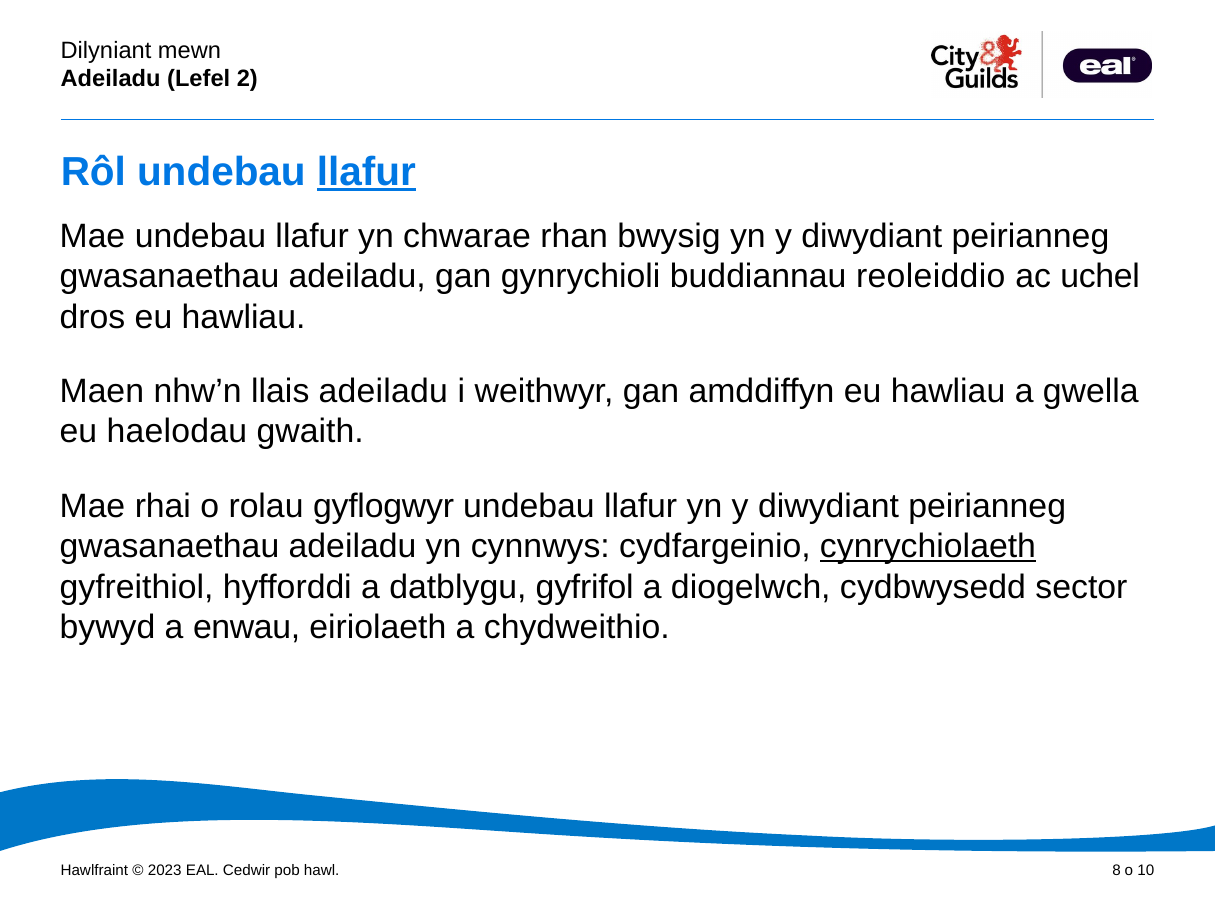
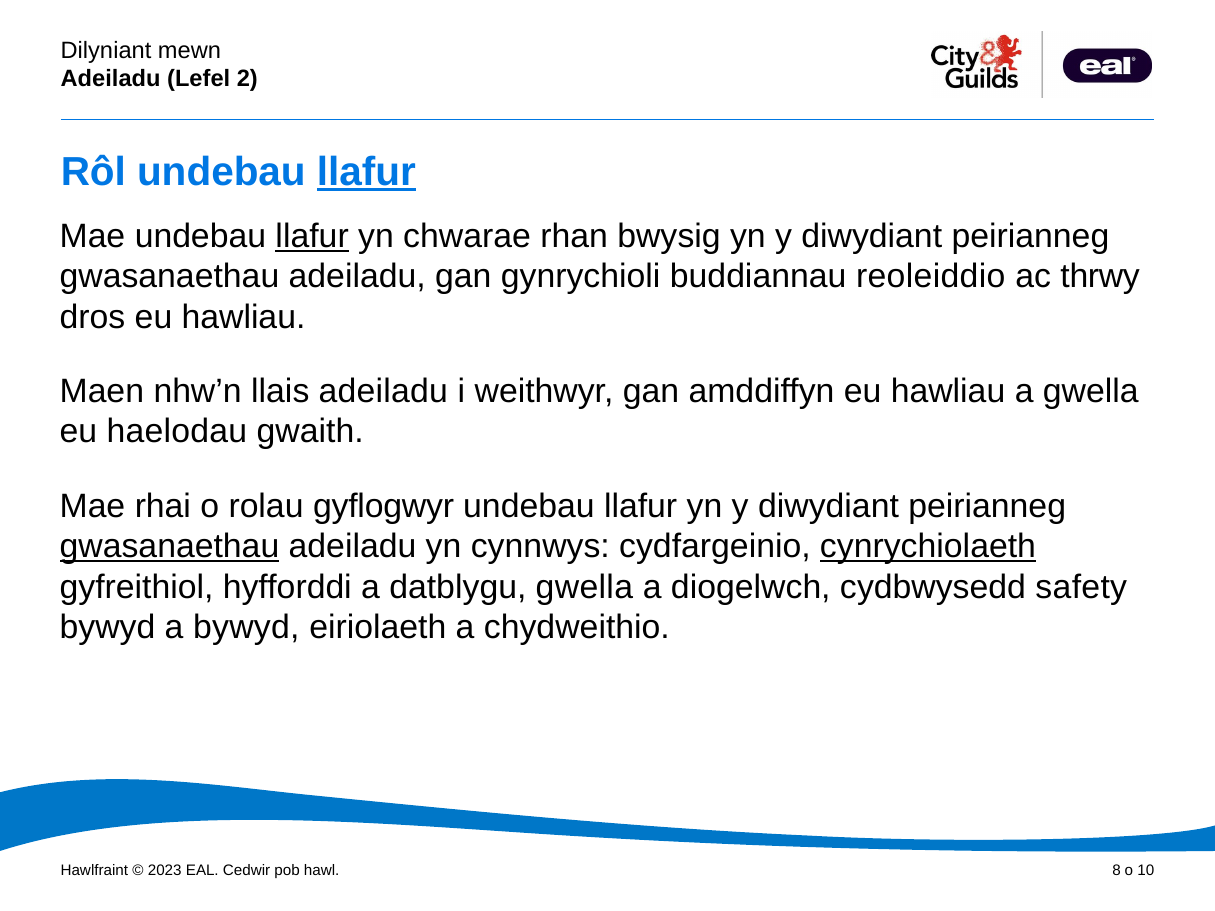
llafur at (312, 236) underline: none -> present
uchel: uchel -> thrwy
gwasanaethau at (169, 547) underline: none -> present
datblygu gyfrifol: gyfrifol -> gwella
sector: sector -> safety
a enwau: enwau -> bywyd
